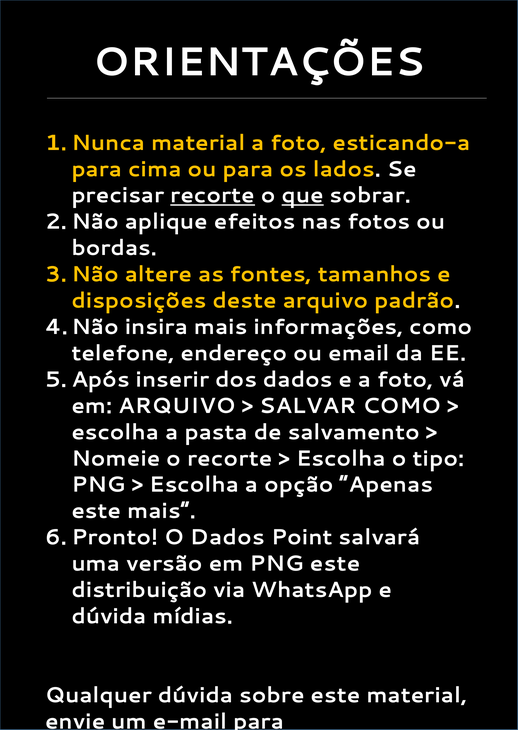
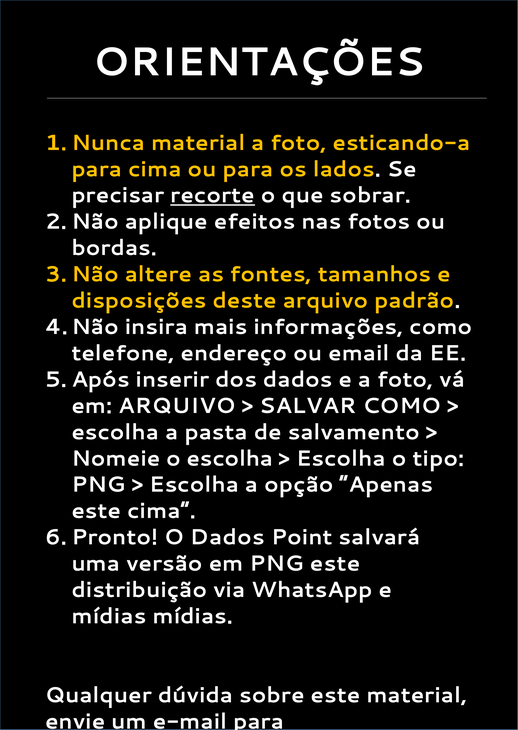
que underline: present -> none
o recorte: recorte -> escolha
este mais: mais -> cima
dúvida at (109, 617): dúvida -> mídias
